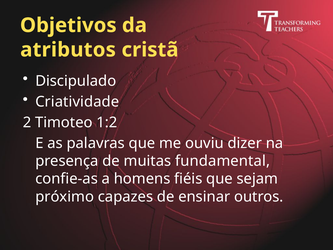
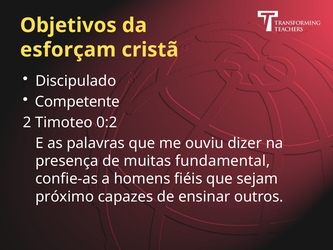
atributos: atributos -> esforçam
Criatividade: Criatividade -> Competente
1:2: 1:2 -> 0:2
